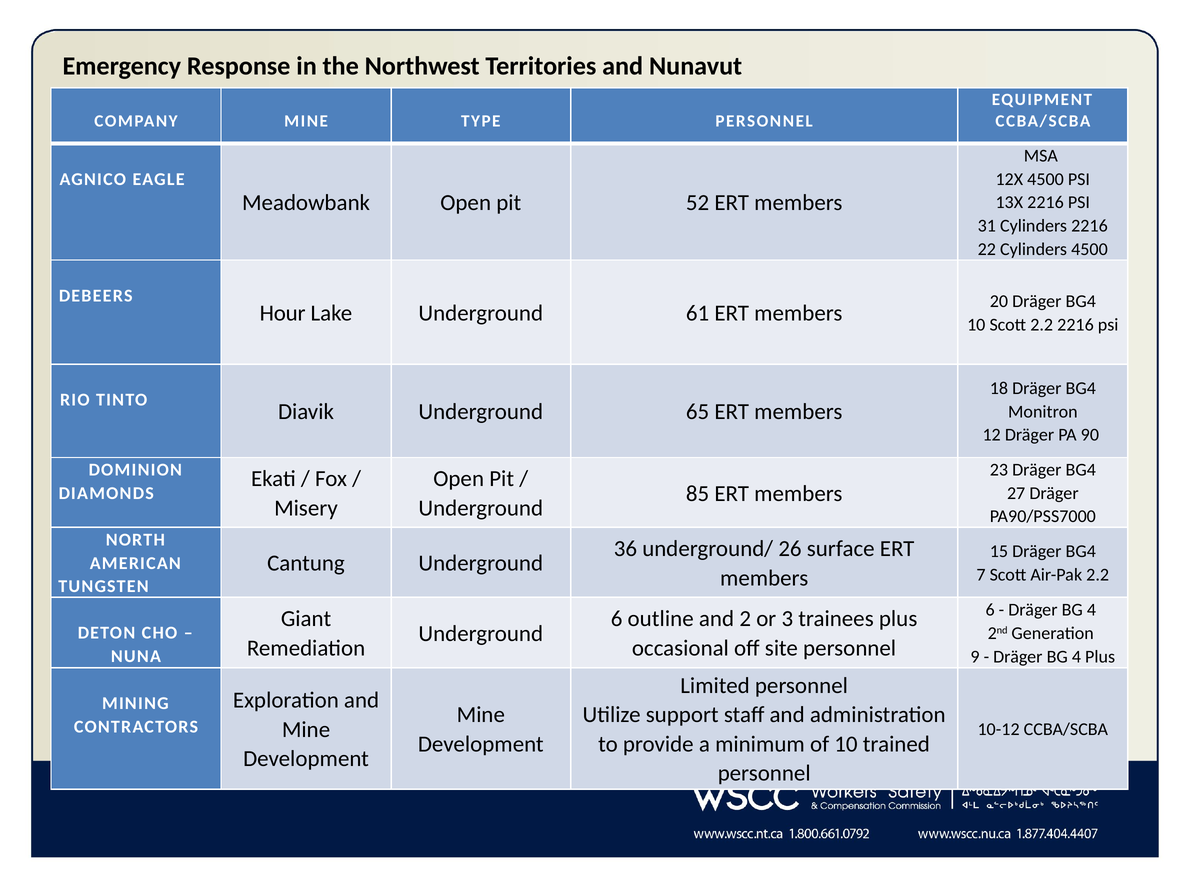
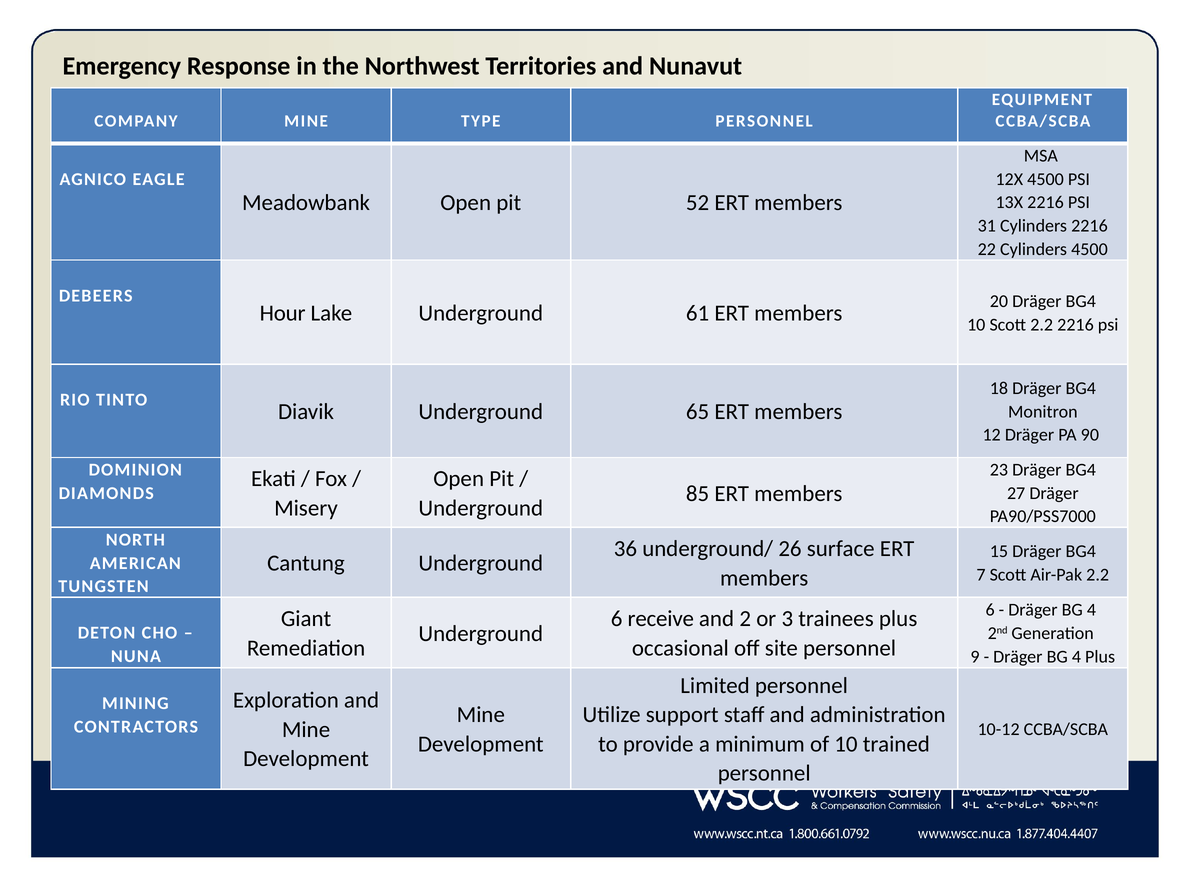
outline: outline -> receive
